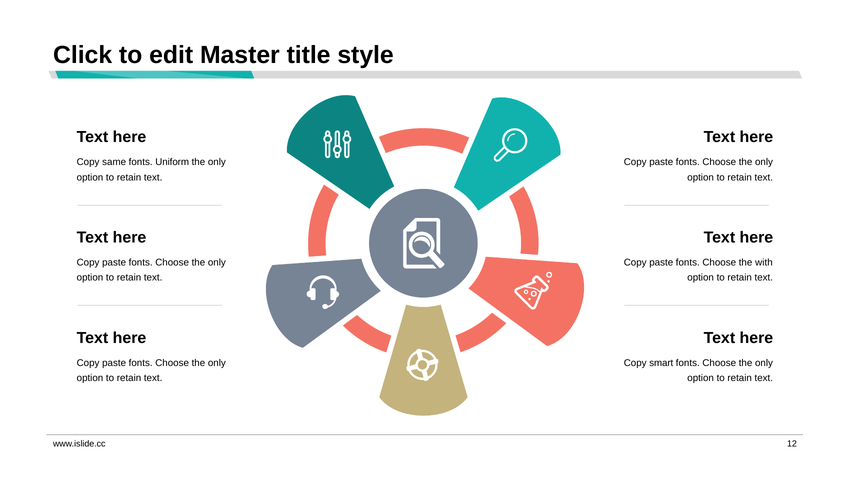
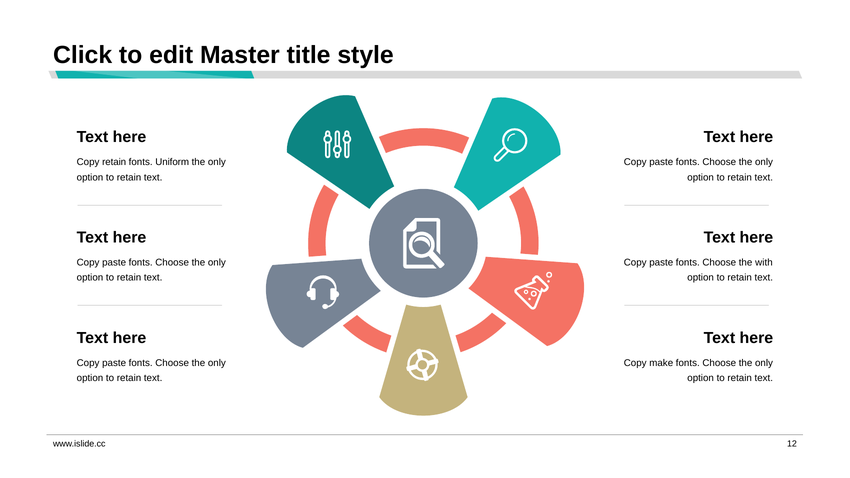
Copy same: same -> retain
smart: smart -> make
